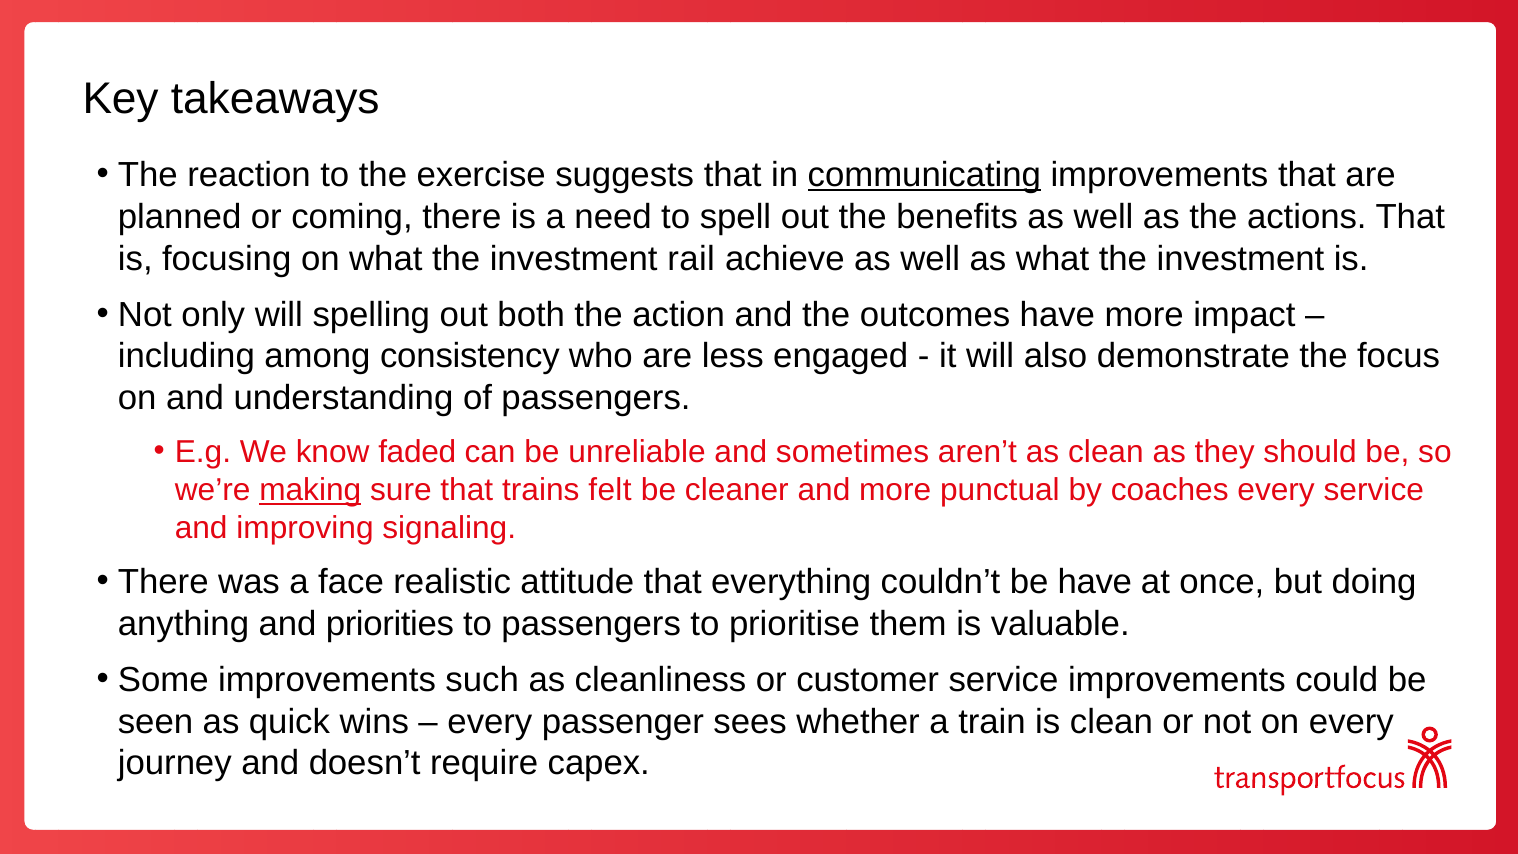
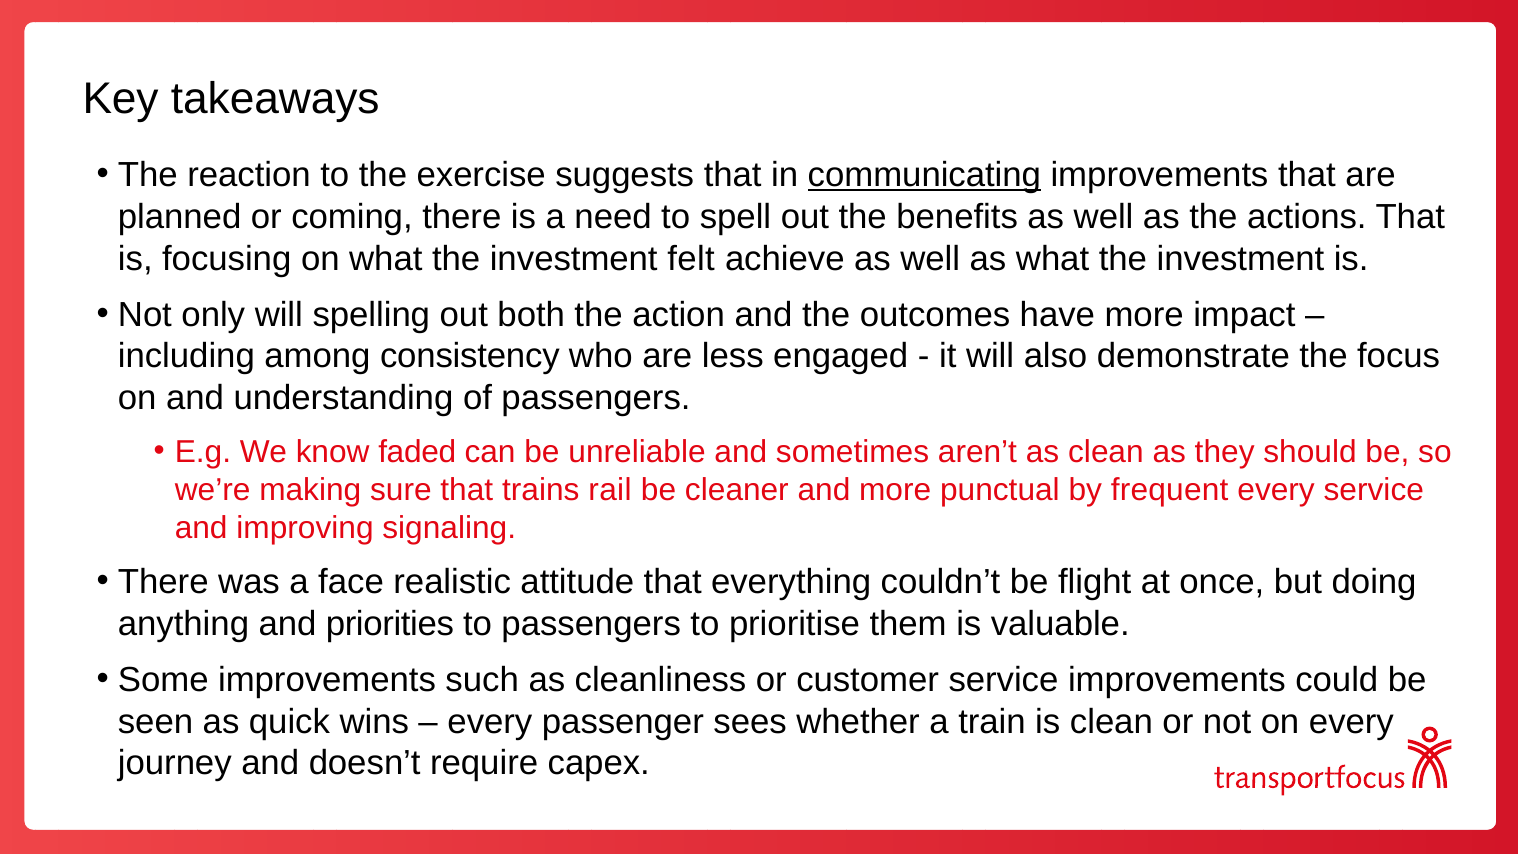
rail: rail -> felt
making underline: present -> none
felt: felt -> rail
coaches: coaches -> frequent
be have: have -> flight
